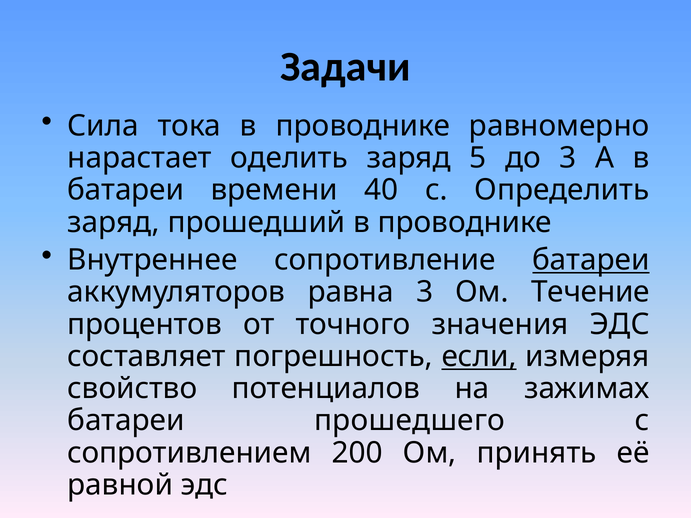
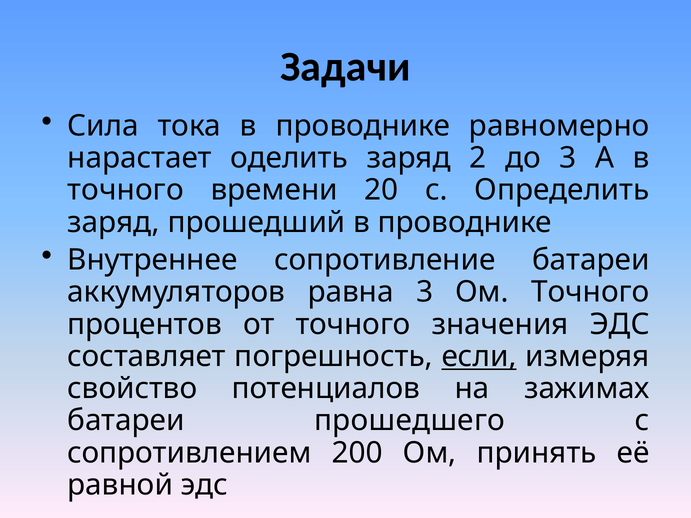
5: 5 -> 2
батареи at (126, 190): батареи -> точного
40: 40 -> 20
батареи at (591, 260) underline: present -> none
Ом Течение: Течение -> Точного
